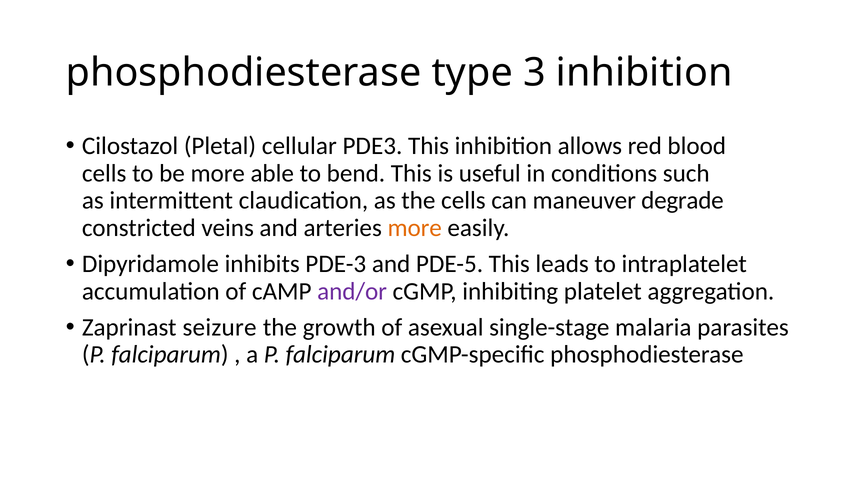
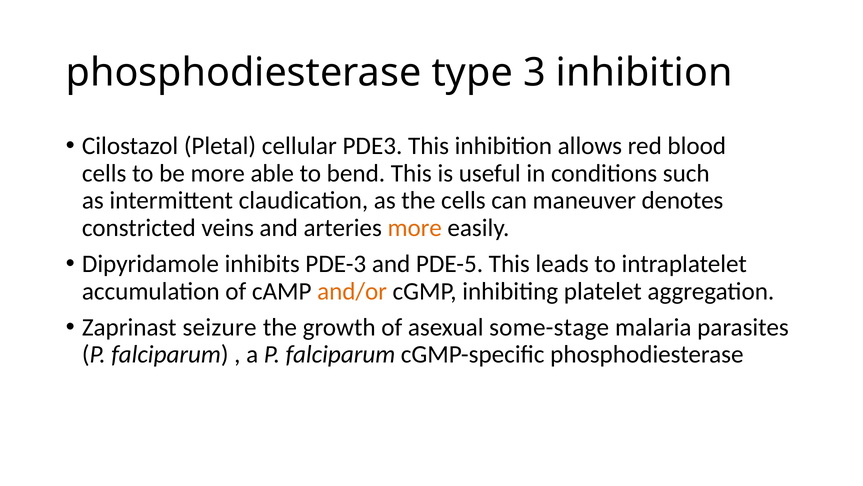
degrade: degrade -> denotes
and/or colour: purple -> orange
single-stage: single-stage -> some-stage
